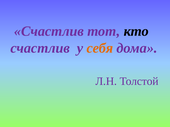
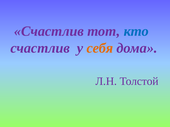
кто colour: black -> blue
